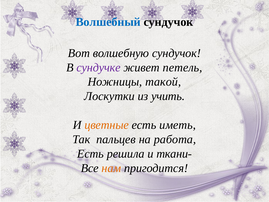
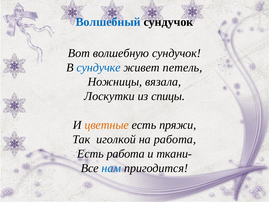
сундучке colour: purple -> blue
такой: такой -> вязала
учить: учить -> спицы
иметь: иметь -> пряжи
пальцев: пальцев -> иголкой
Есть решила: решила -> работа
нам colour: orange -> blue
